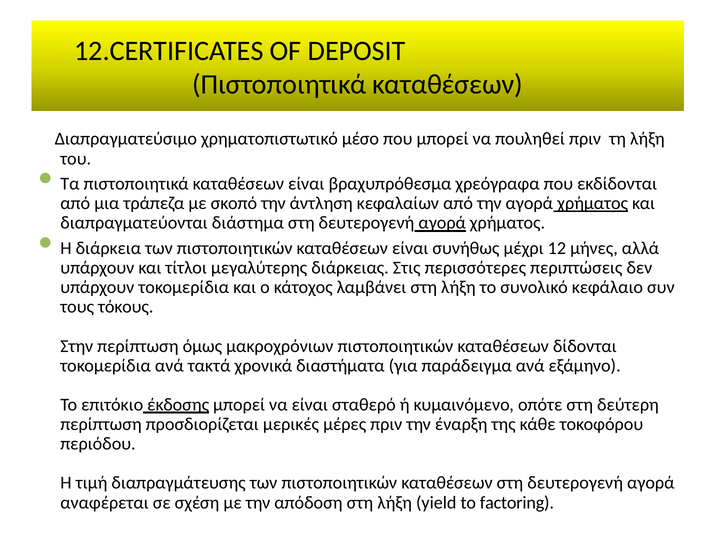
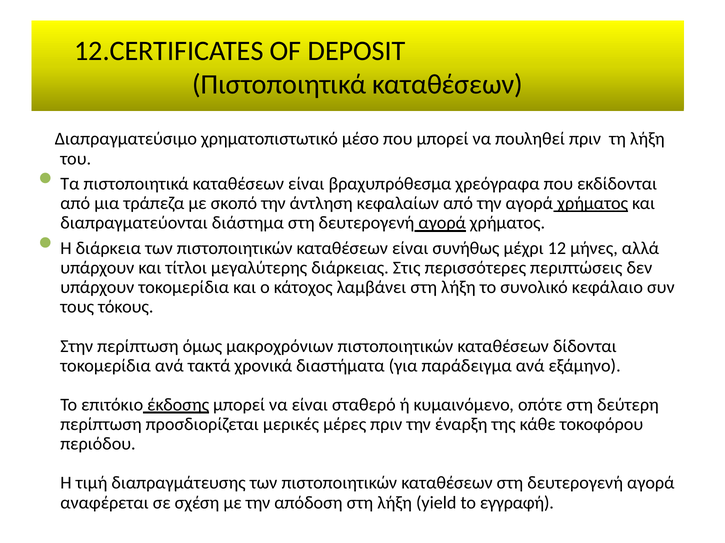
factoring: factoring -> εγγραφή
